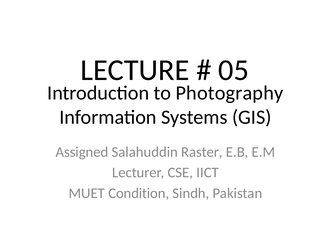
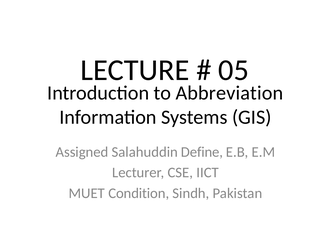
Photography: Photography -> Abbreviation
Raster: Raster -> Define
